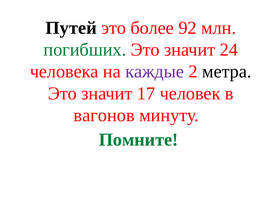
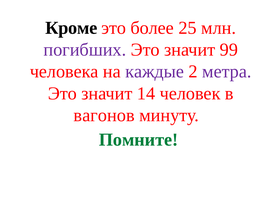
Путей: Путей -> Кроме
92: 92 -> 25
погибших colour: green -> purple
24: 24 -> 99
метра colour: black -> purple
17: 17 -> 14
